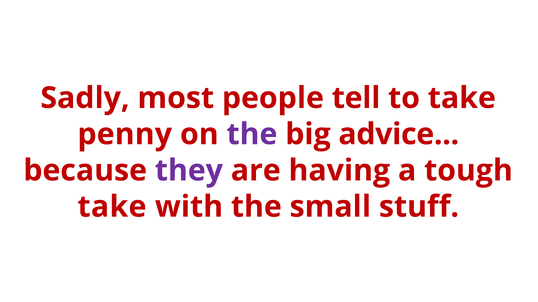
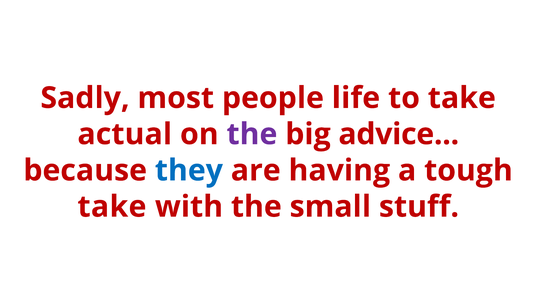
tell: tell -> life
penny: penny -> actual
they colour: purple -> blue
